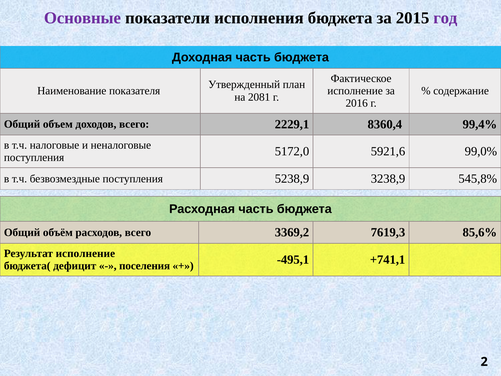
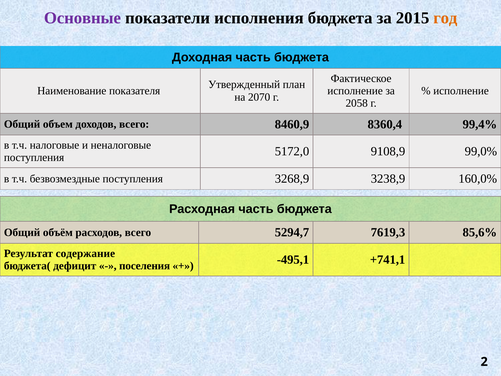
год colour: purple -> orange
содержание at (461, 91): содержание -> исполнение
2081: 2081 -> 2070
2016: 2016 -> 2058
2229,1: 2229,1 -> 8460,9
5921,6: 5921,6 -> 9108,9
5238,9: 5238,9 -> 3268,9
545,8%: 545,8% -> 160,0%
3369,2: 3369,2 -> 5294,7
Результат исполнение: исполнение -> содержание
